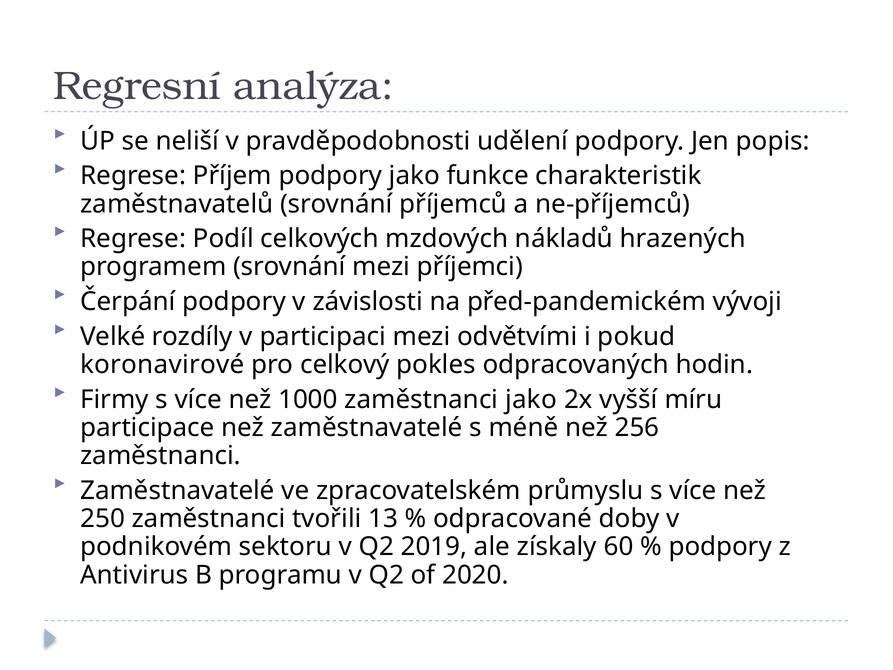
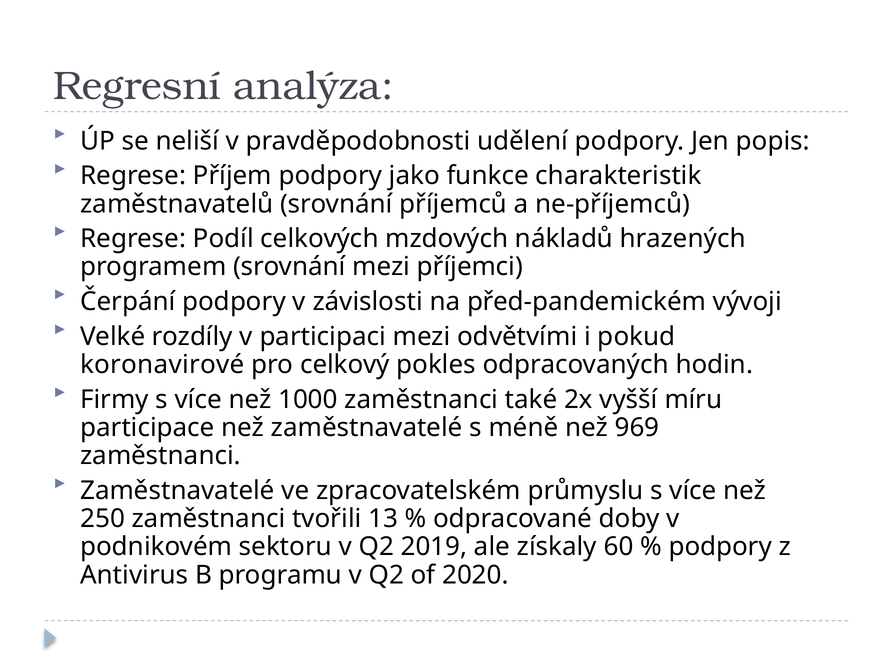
zaměstnanci jako: jako -> také
256: 256 -> 969
